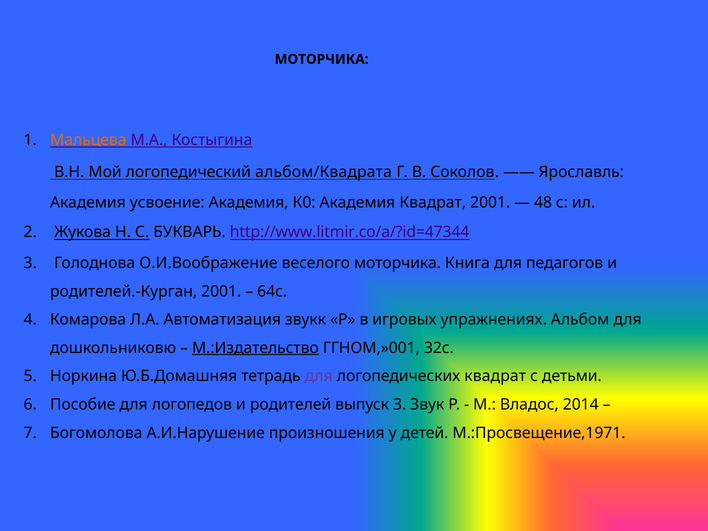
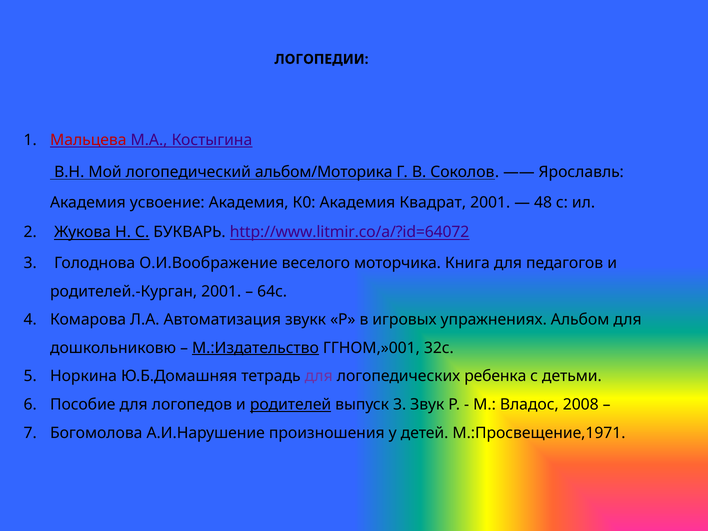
МОТОРЧИКА at (322, 59): МОТОРЧИКА -> ЛОГОПЕДИИ
Мальцева colour: orange -> red
альбом/Квадрата: альбом/Квадрата -> альбом/Моторика
http://www.litmir.co/a/?id=47344: http://www.litmir.co/a/?id=47344 -> http://www.litmir.co/a/?id=64072
логопедических квадрат: квадрат -> ребенка
родителей underline: none -> present
2014: 2014 -> 2008
